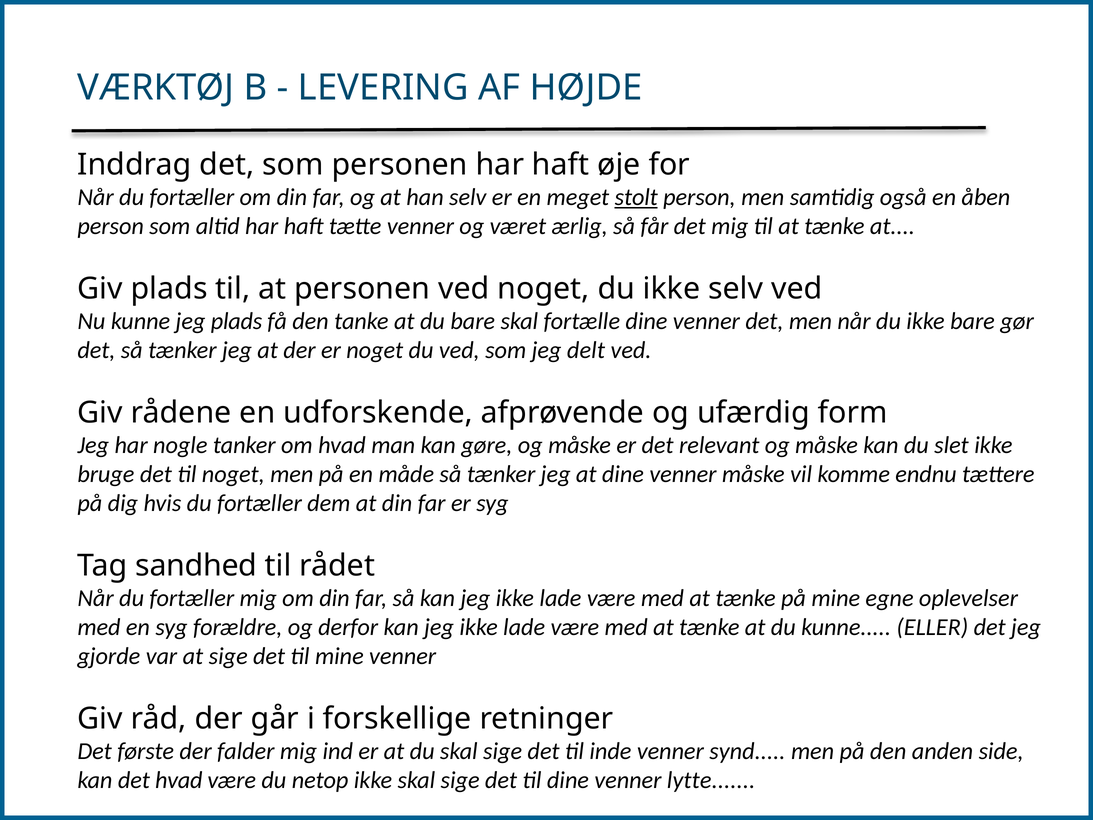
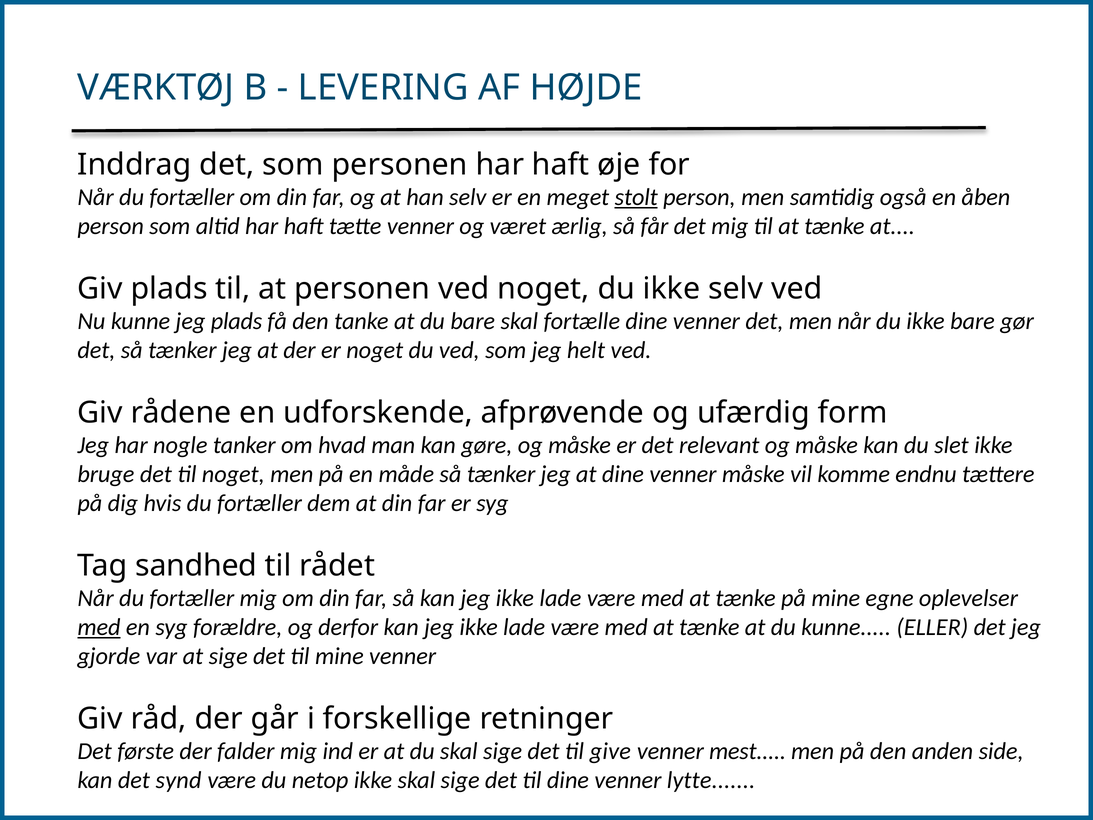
delt: delt -> helt
med at (99, 627) underline: none -> present
inde: inde -> give
synd: synd -> mest
det hvad: hvad -> synd
